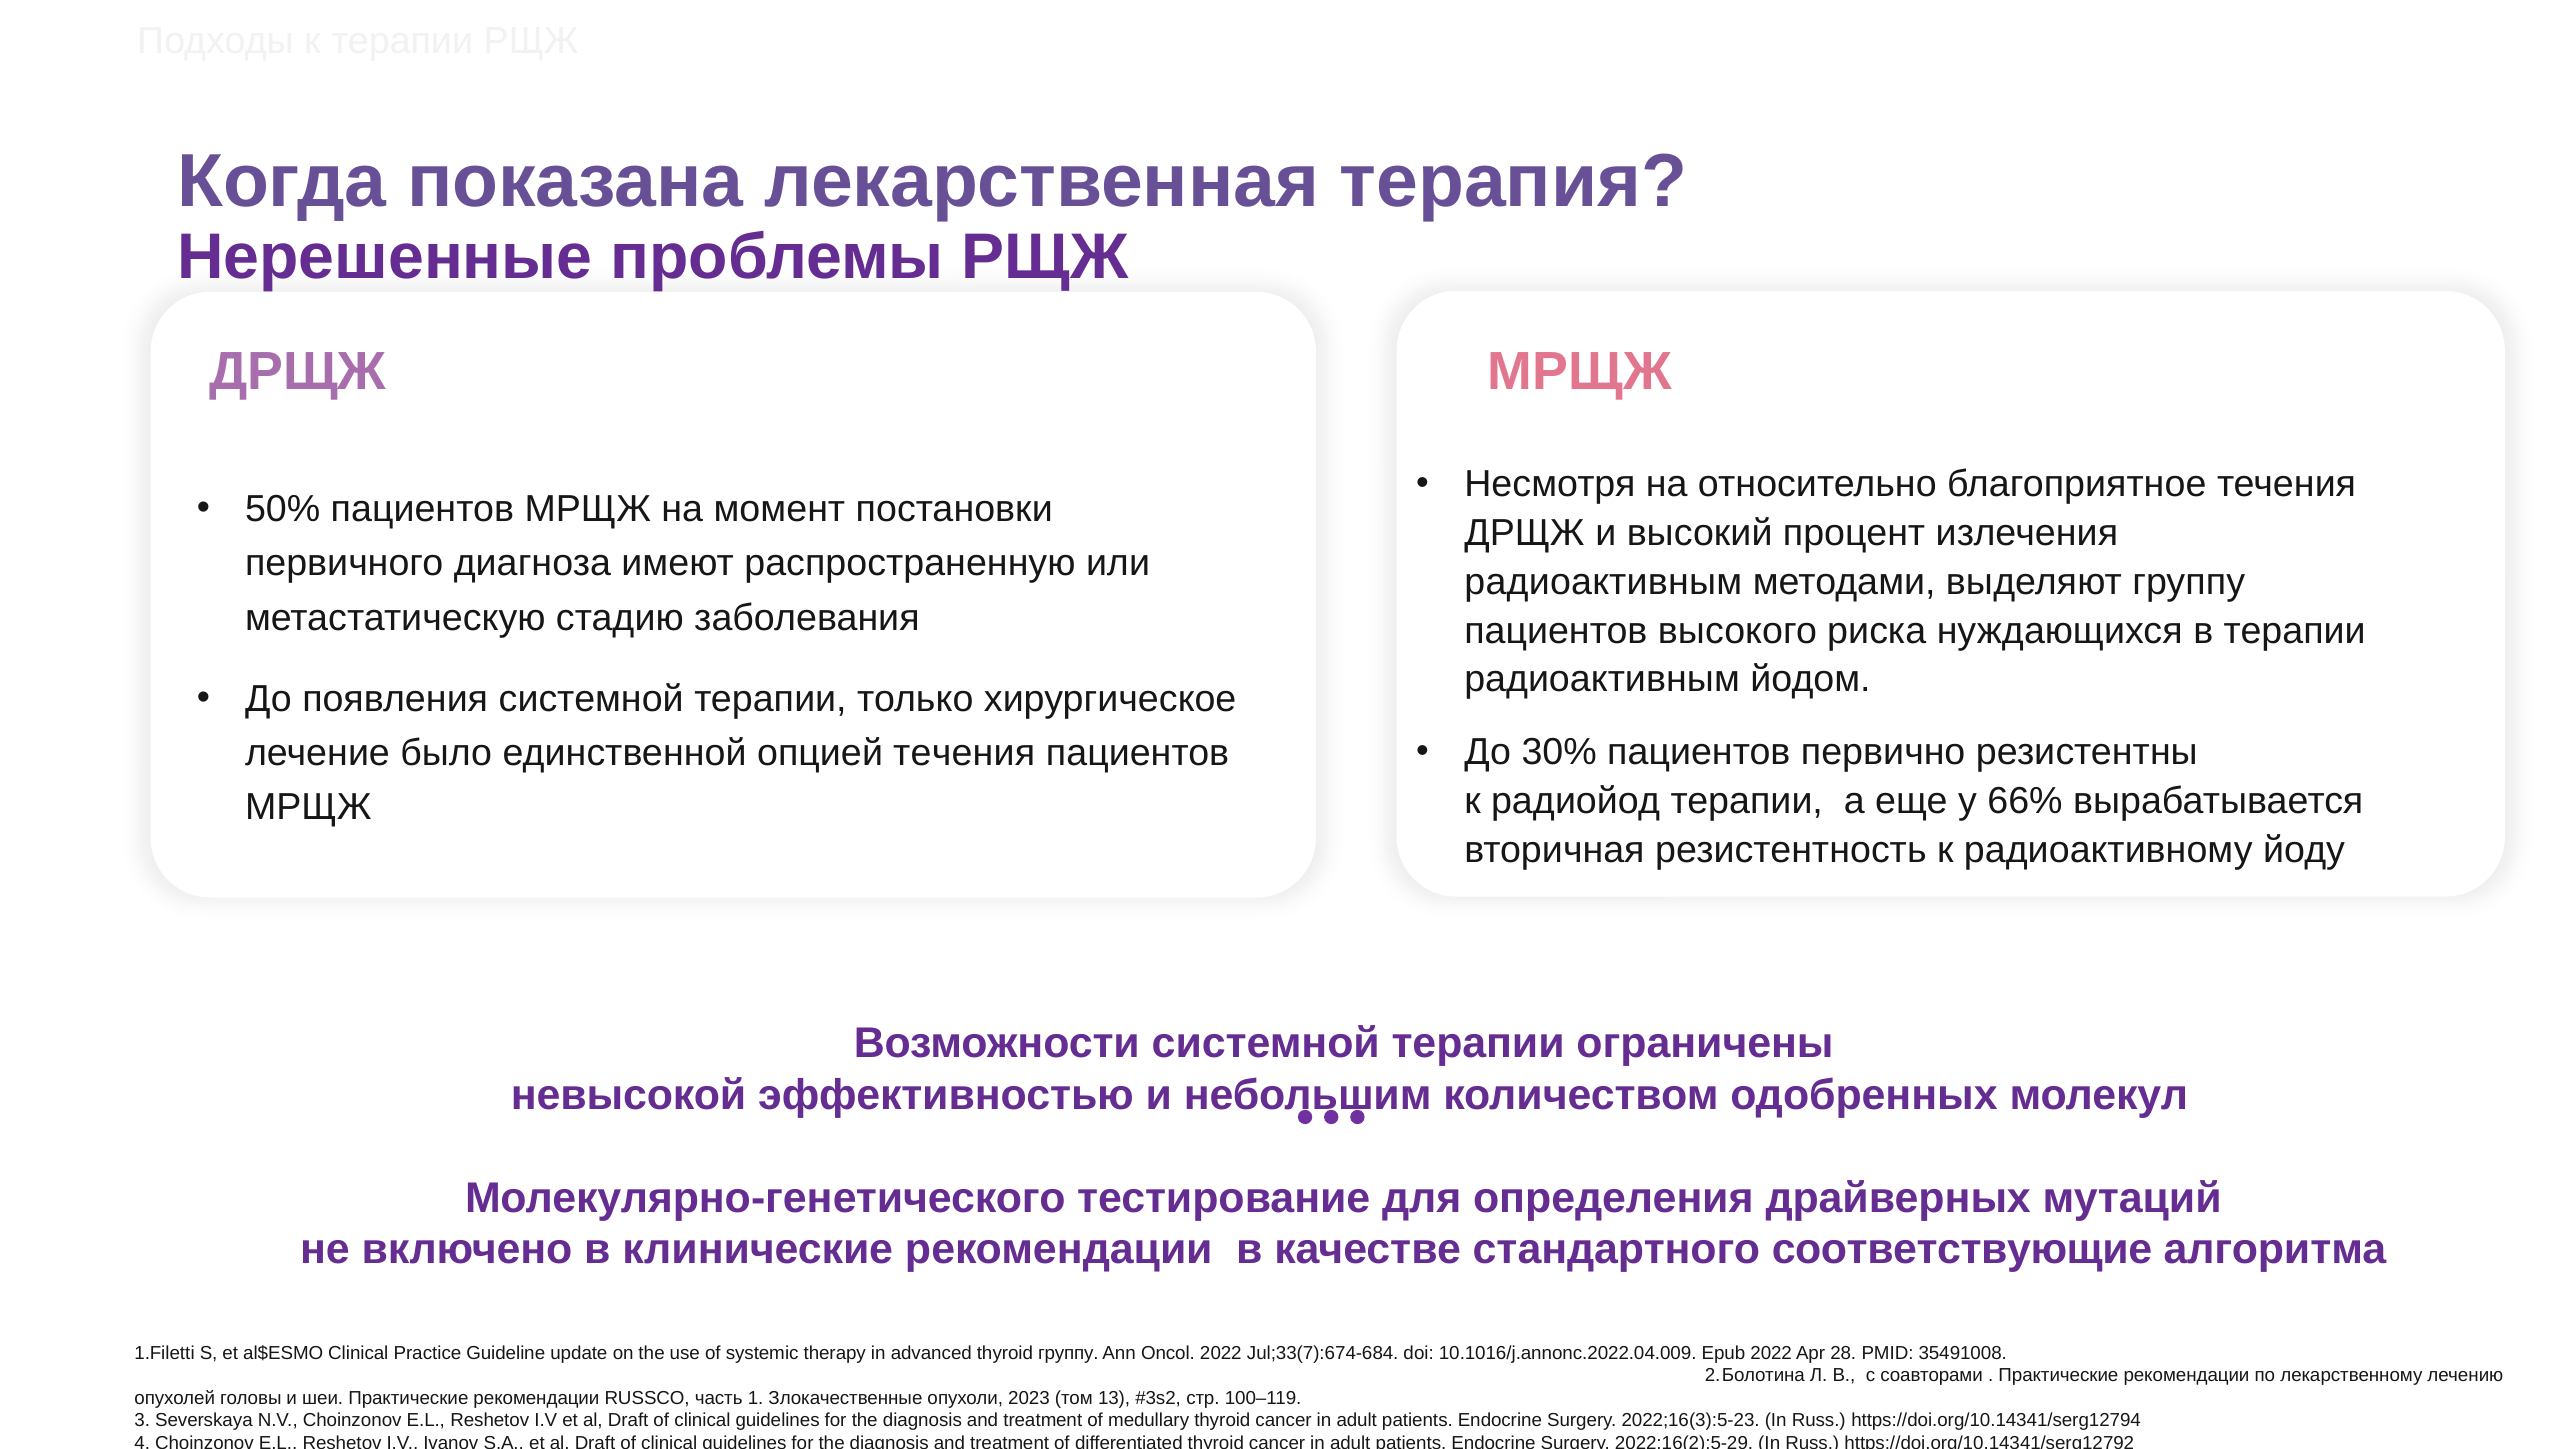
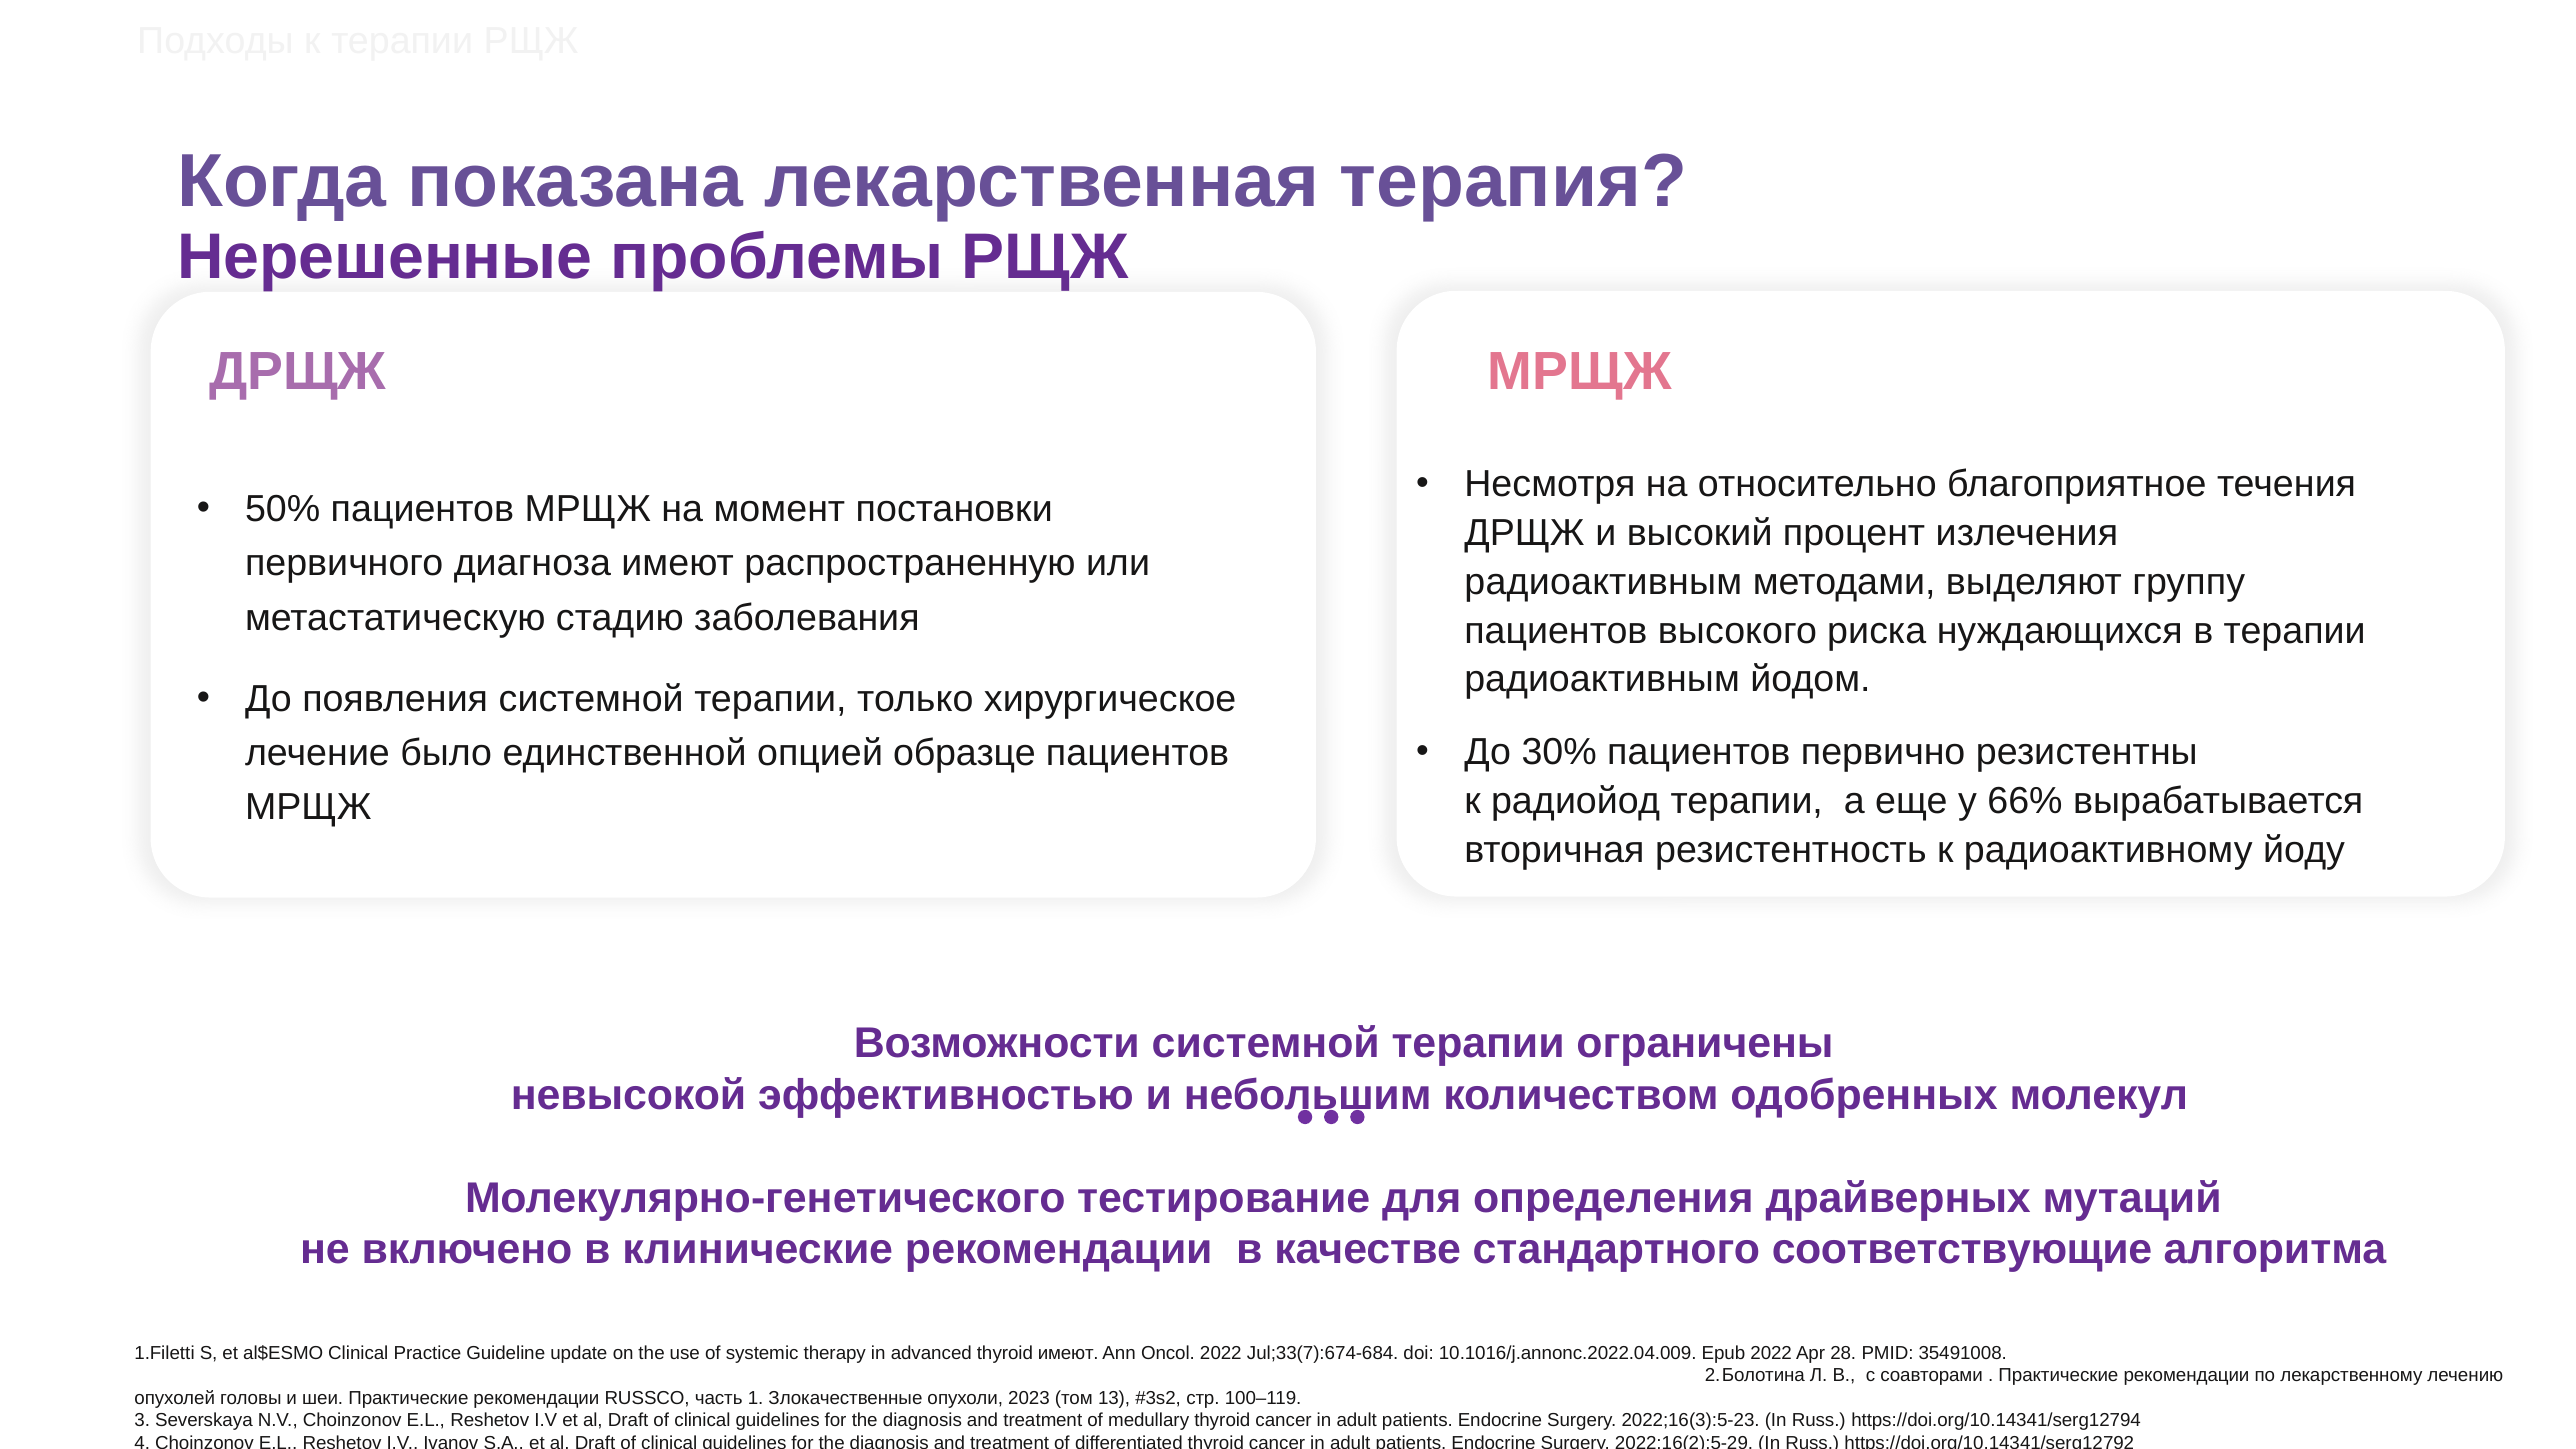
опцией течения: течения -> образце
thyroid группу: группу -> имеют
